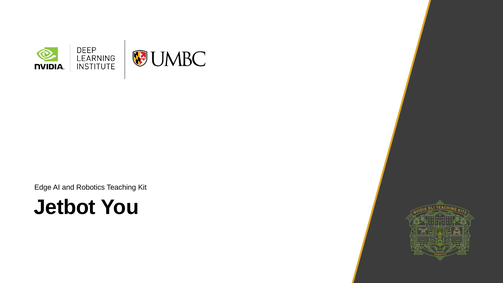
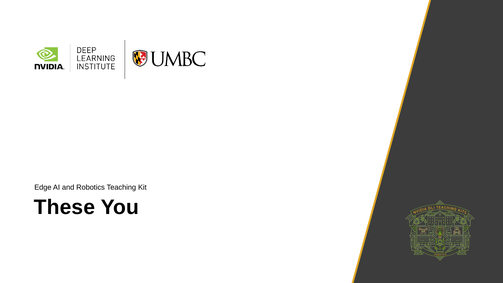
Jetbot: Jetbot -> These
